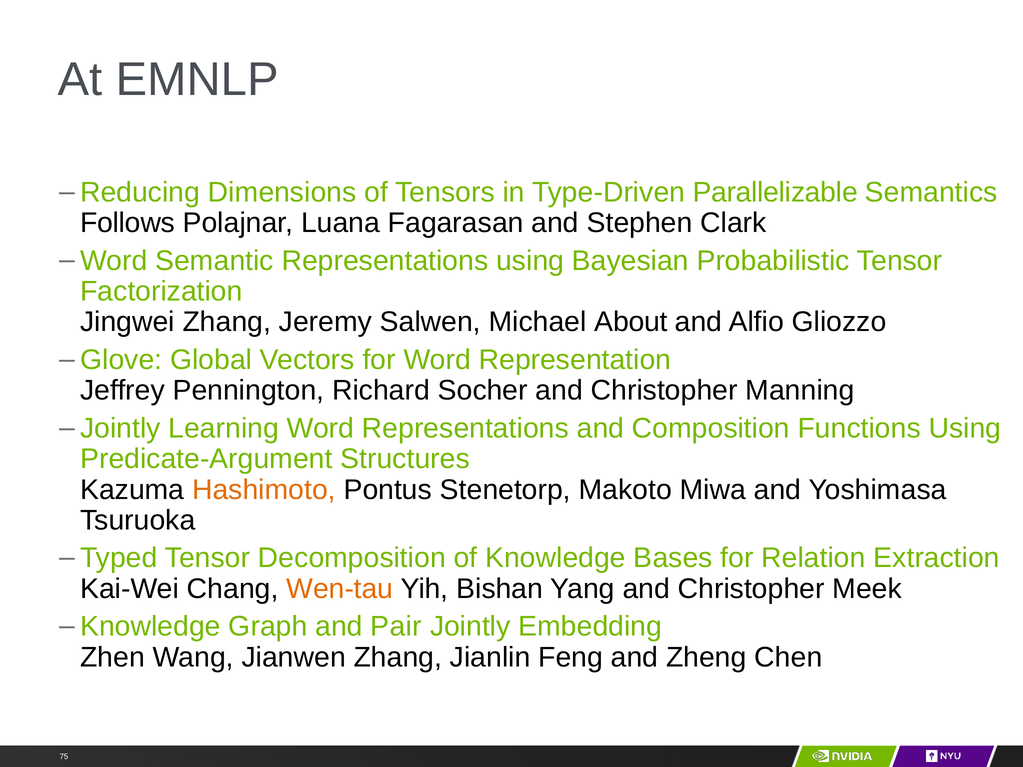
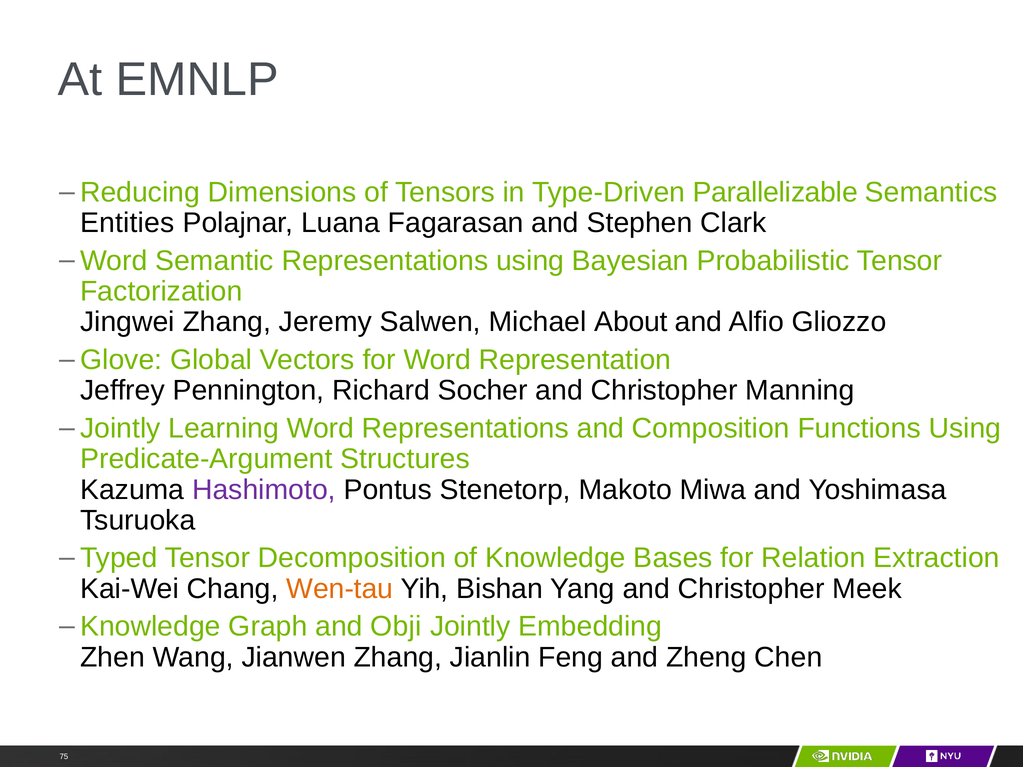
Follows: Follows -> Entities
Hashimoto colour: orange -> purple
Pair: Pair -> Obji
